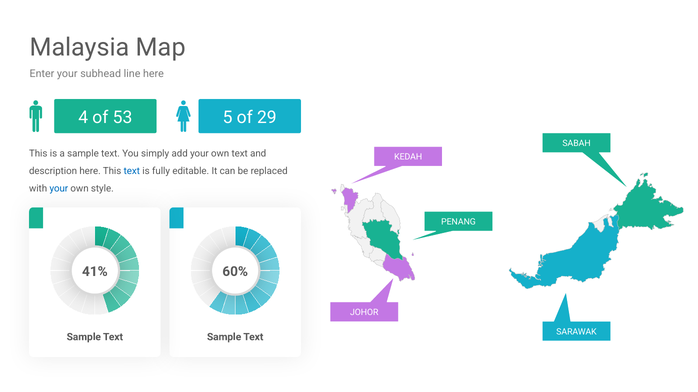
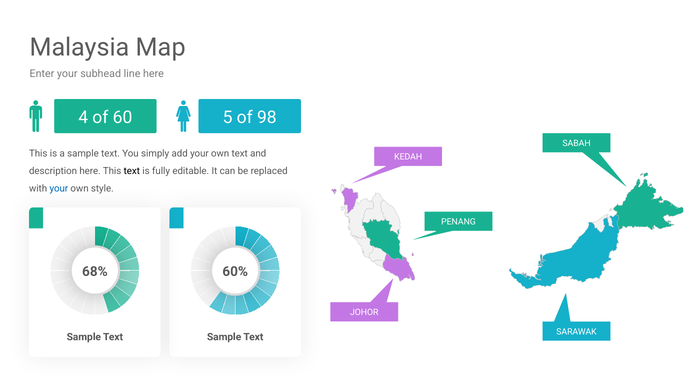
53: 53 -> 60
29: 29 -> 98
text at (132, 171) colour: blue -> black
41%: 41% -> 68%
